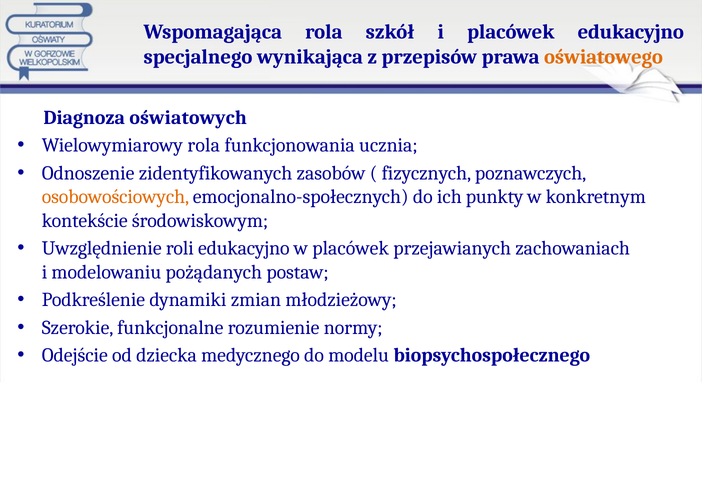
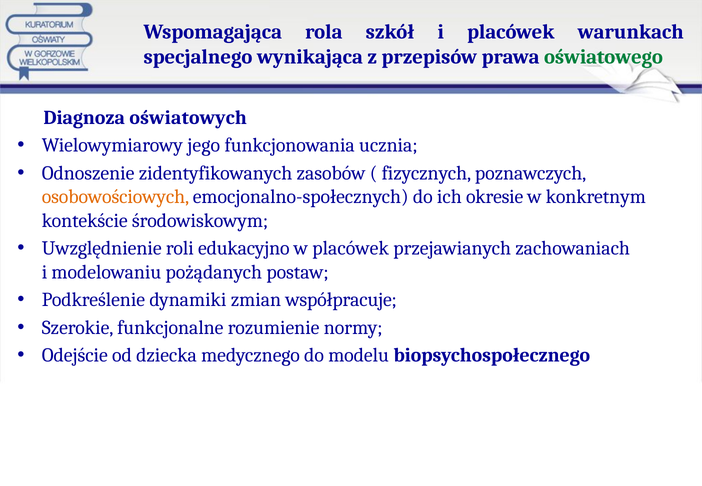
placówek edukacyjno: edukacyjno -> warunkach
oświatowego colour: orange -> green
Wielowymiarowy rola: rola -> jego
punkty: punkty -> okresie
młodzieżowy: młodzieżowy -> współpracuje
